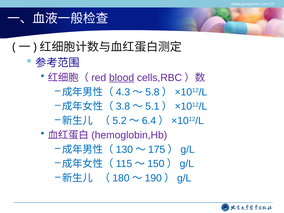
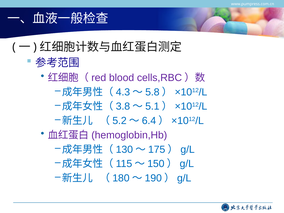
blood underline: present -> none
